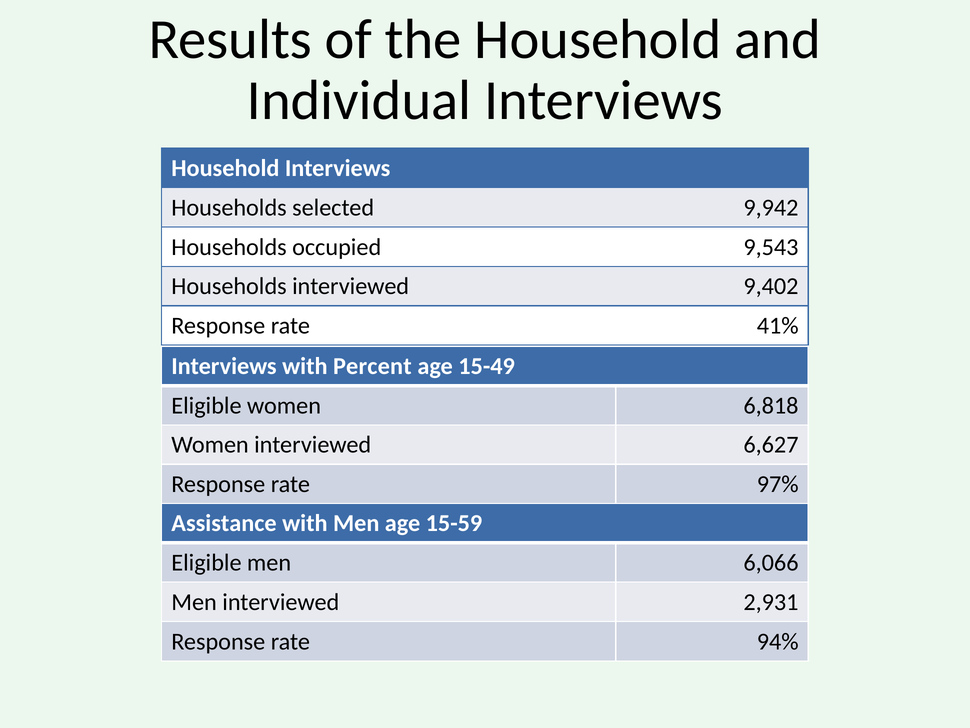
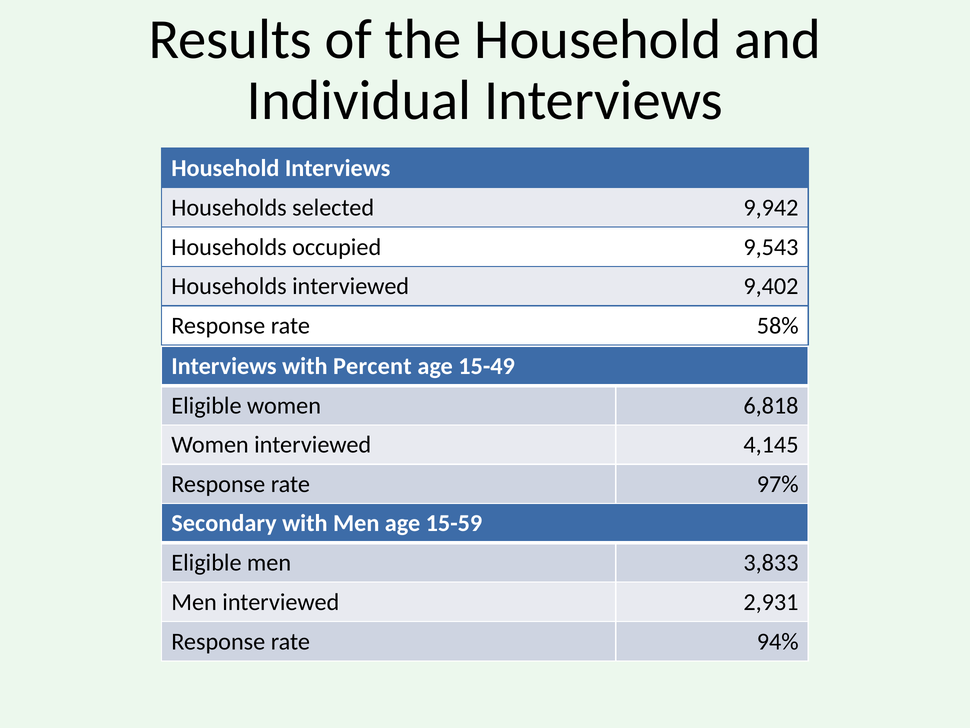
41%: 41% -> 58%
6,627: 6,627 -> 4,145
Assistance: Assistance -> Secondary
6,066: 6,066 -> 3,833
